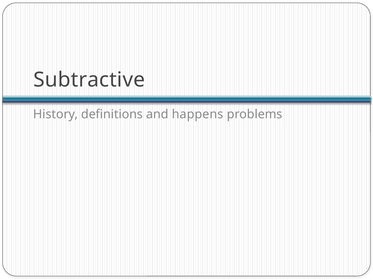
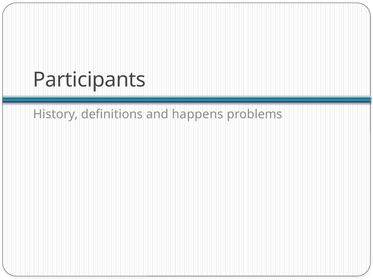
Subtractive: Subtractive -> Participants
